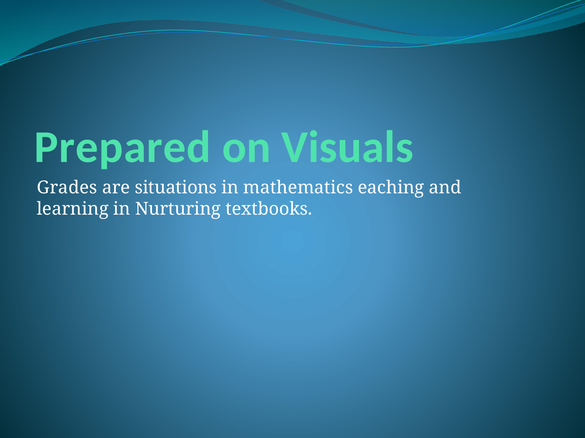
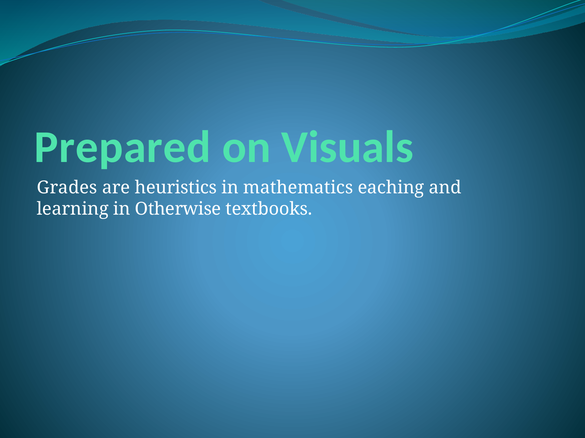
situations: situations -> heuristics
Nurturing: Nurturing -> Otherwise
